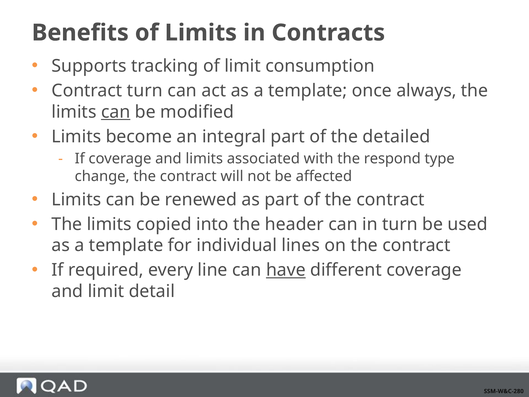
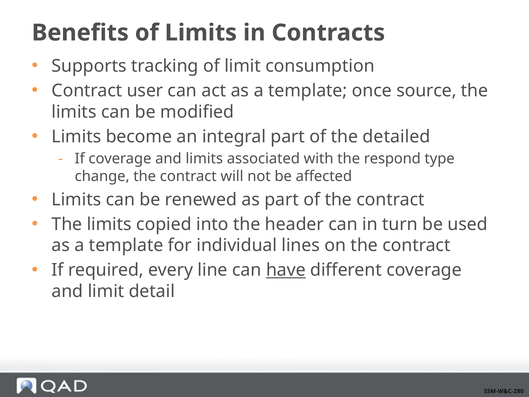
Contract turn: turn -> user
always: always -> source
can at (116, 112) underline: present -> none
